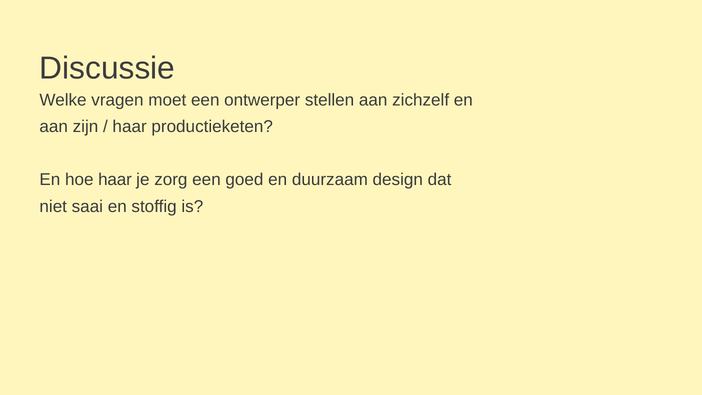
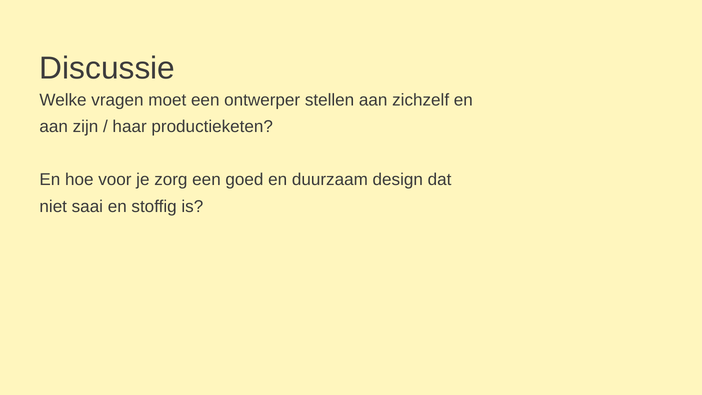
hoe haar: haar -> voor
